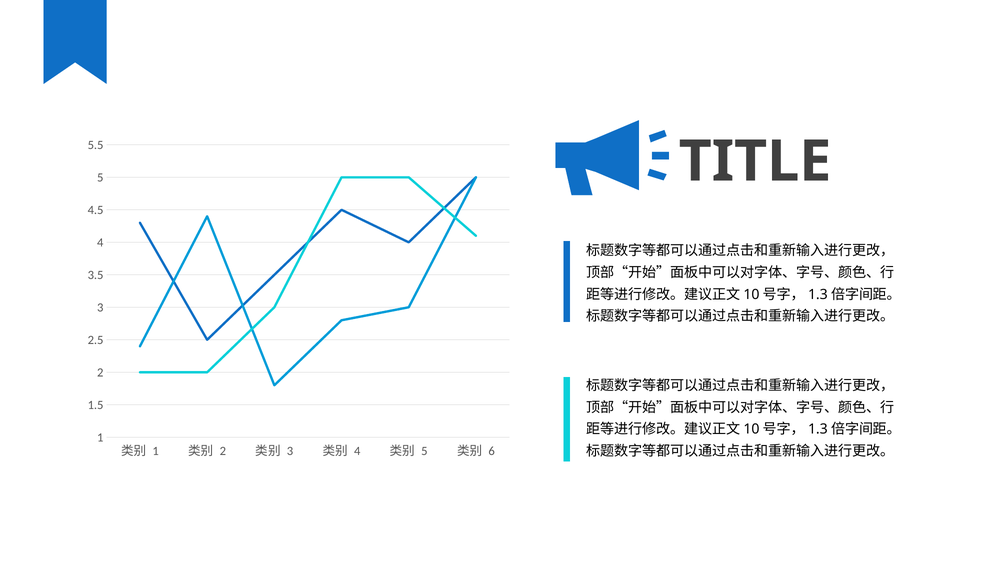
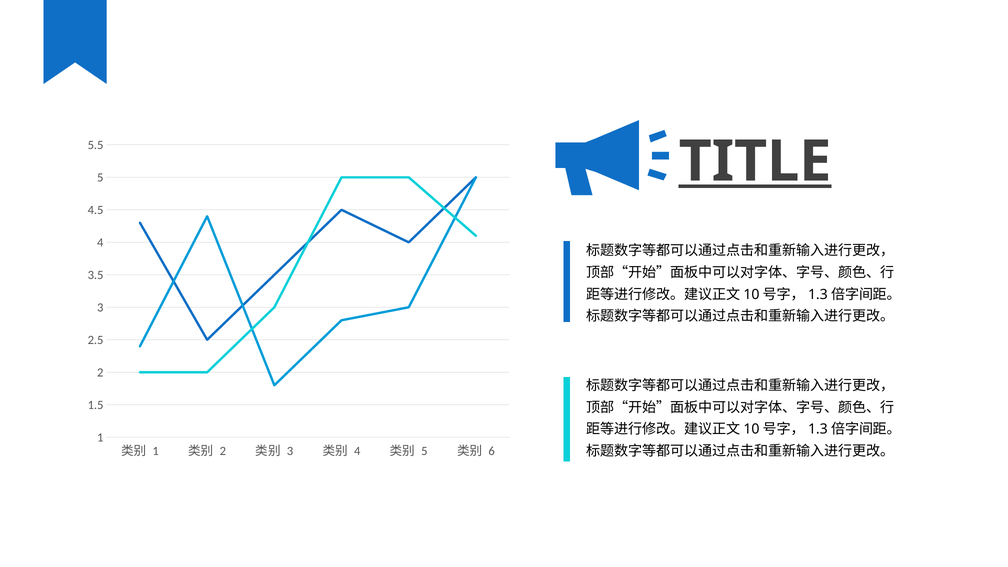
TITLE underline: none -> present
